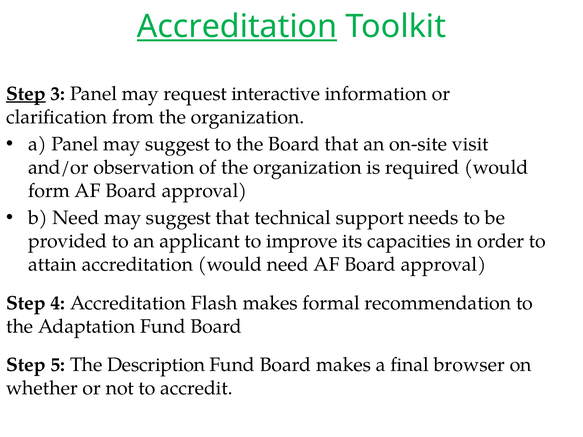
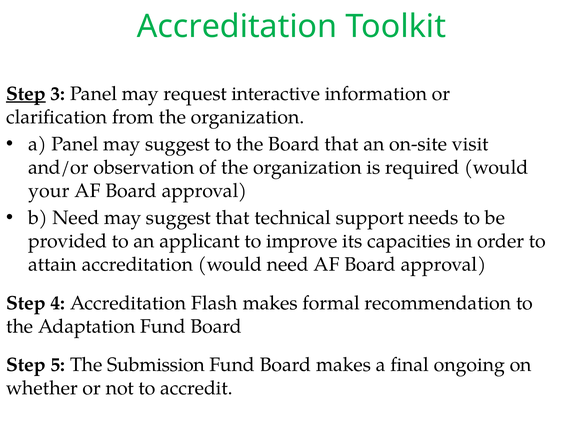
Accreditation at (237, 27) underline: present -> none
form: form -> your
Description: Description -> Submission
browser: browser -> ongoing
